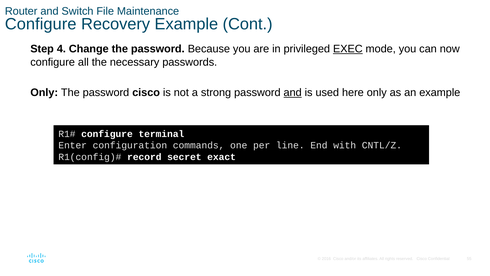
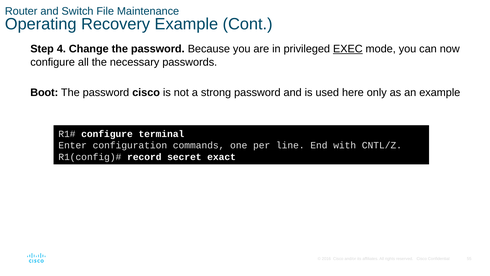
Configure at (41, 24): Configure -> Operating
Only at (44, 93): Only -> Boot
and at (293, 93) underline: present -> none
